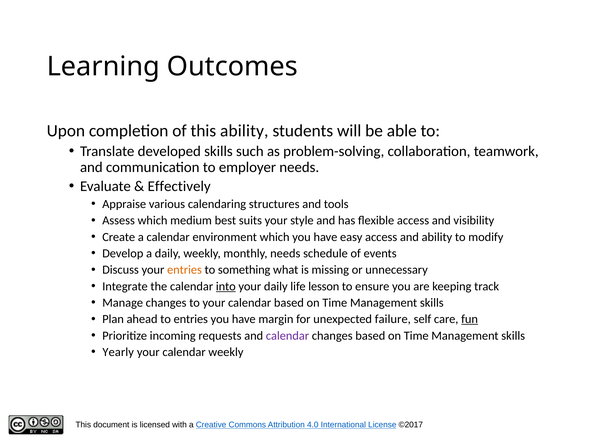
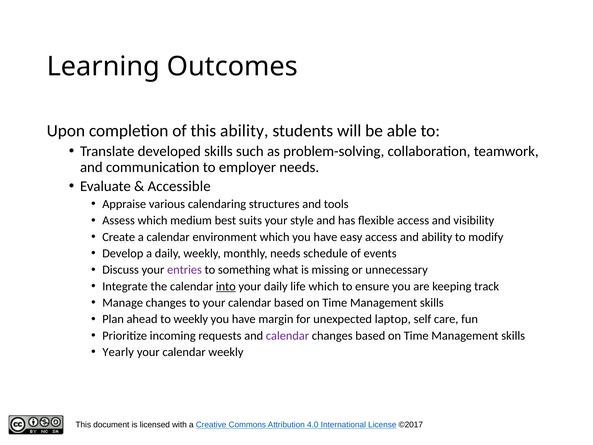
Effectively: Effectively -> Accessible
entries at (184, 270) colour: orange -> purple
life lesson: lesson -> which
to entries: entries -> weekly
failure: failure -> laptop
fun underline: present -> none
